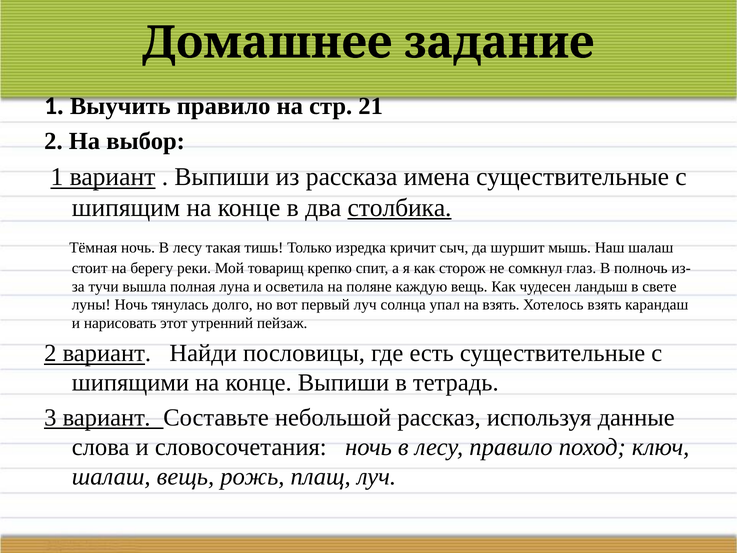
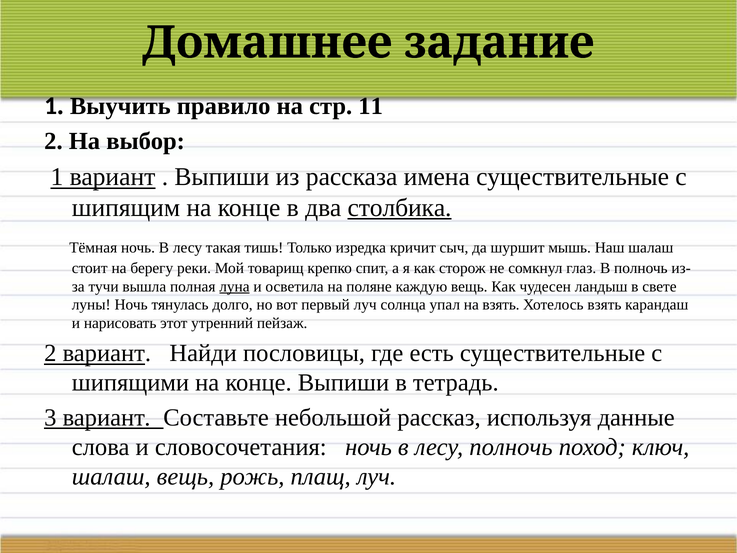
21: 21 -> 11
луна underline: none -> present
лесу правило: правило -> полночь
